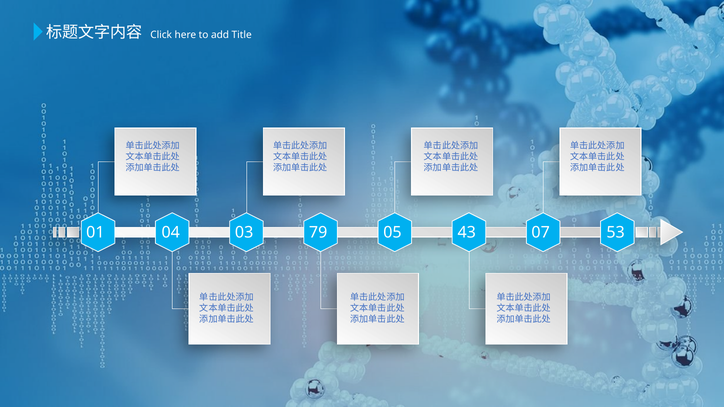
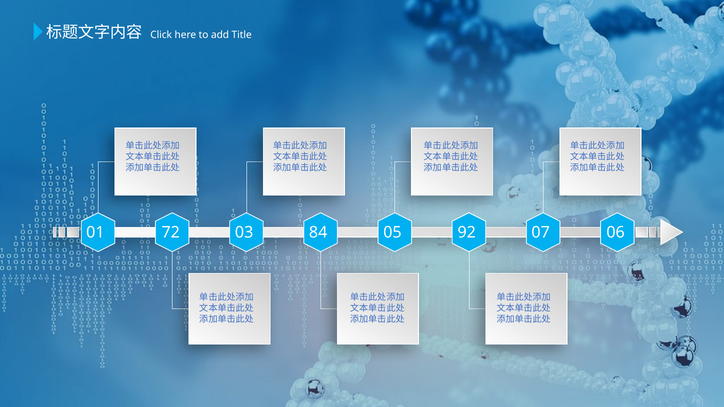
04: 04 -> 72
79: 79 -> 84
43: 43 -> 92
53: 53 -> 06
